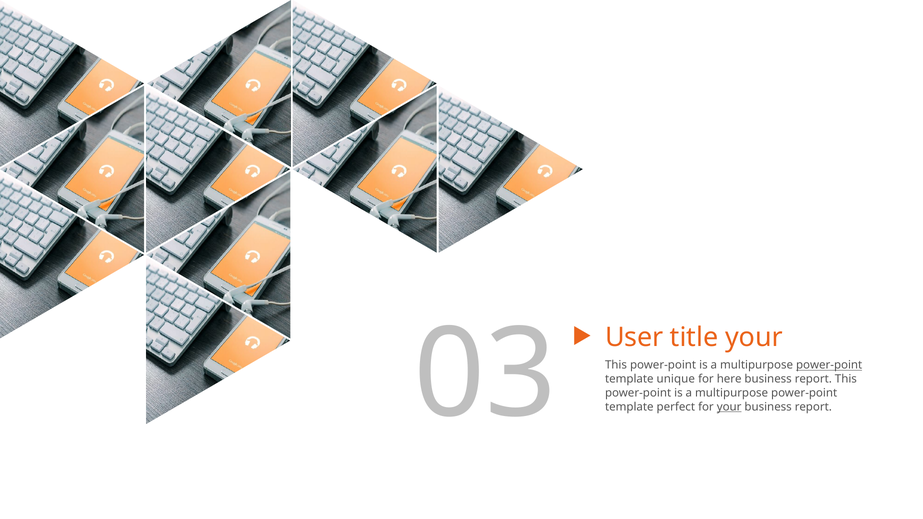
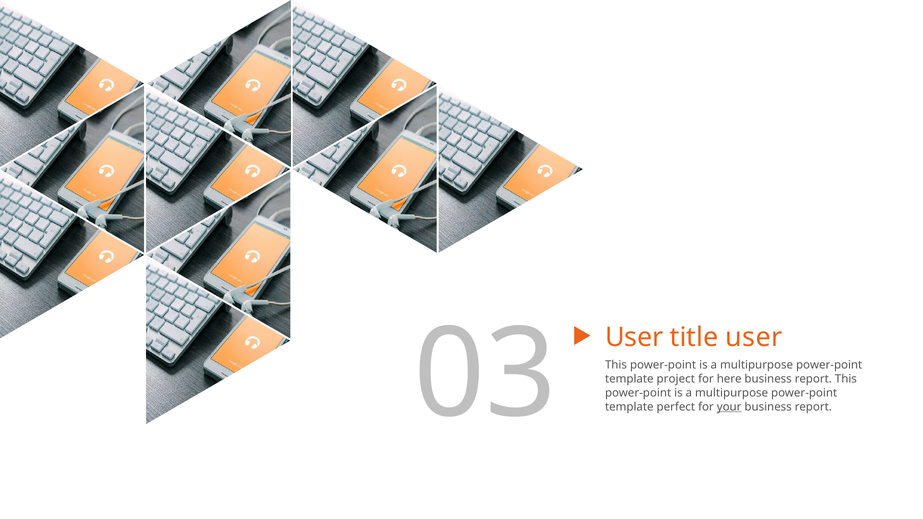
title your: your -> user
power-point at (829, 365) underline: present -> none
unique: unique -> project
